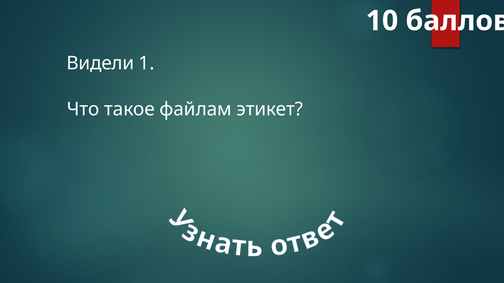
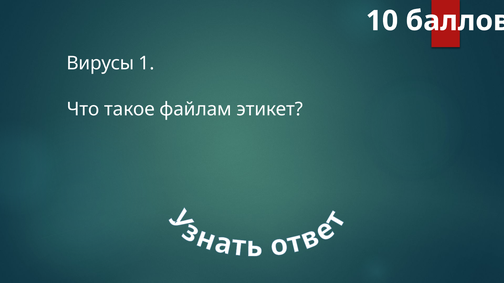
Видели: Видели -> Вирусы
